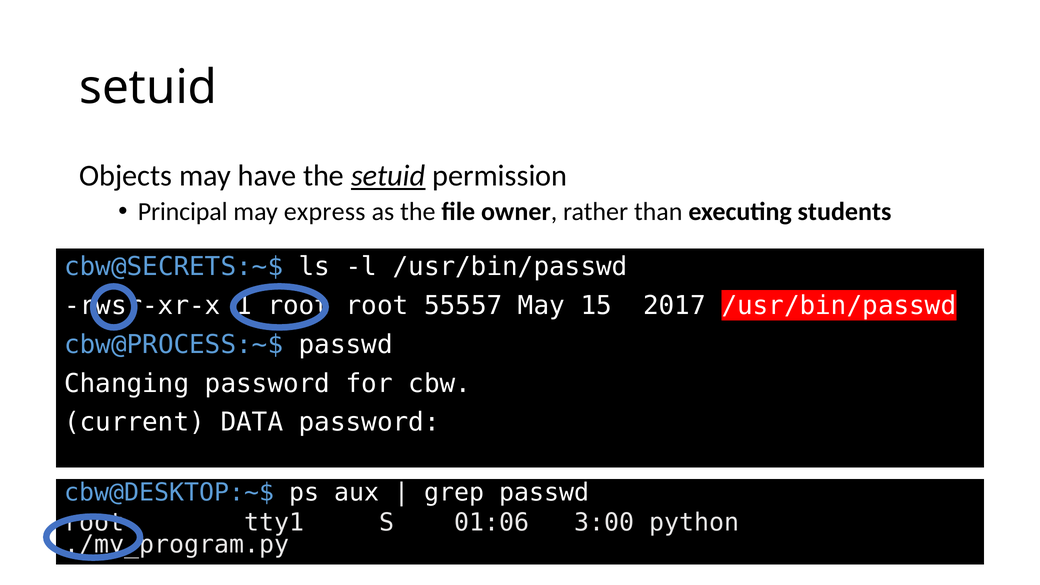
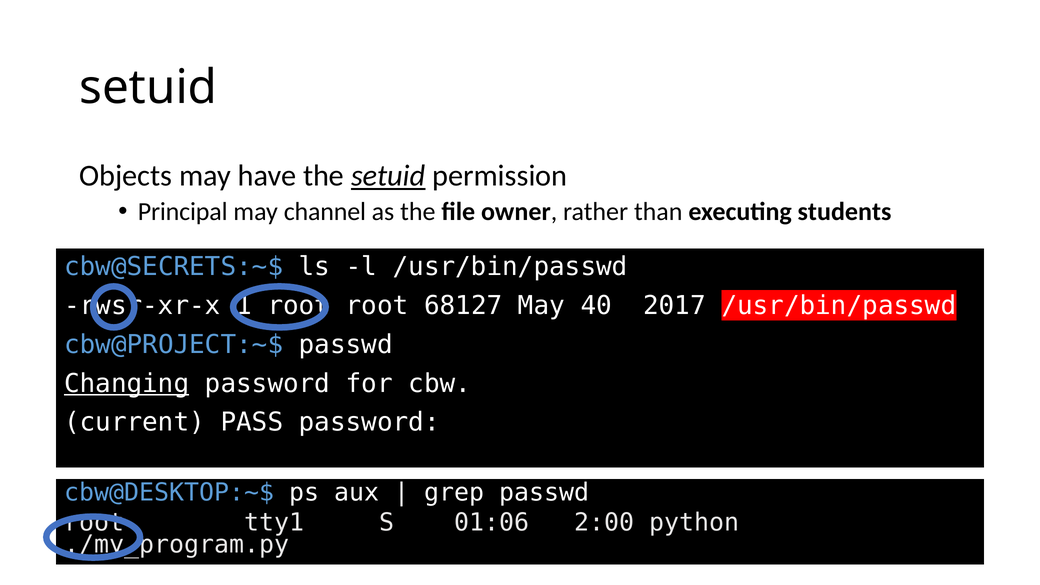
express: express -> channel
55557: 55557 -> 68127
15: 15 -> 40
cbw@PROCESS:~$: cbw@PROCESS:~$ -> cbw@PROJECT:~$
Changing underline: none -> present
DATA: DATA -> PASS
3:00: 3:00 -> 2:00
